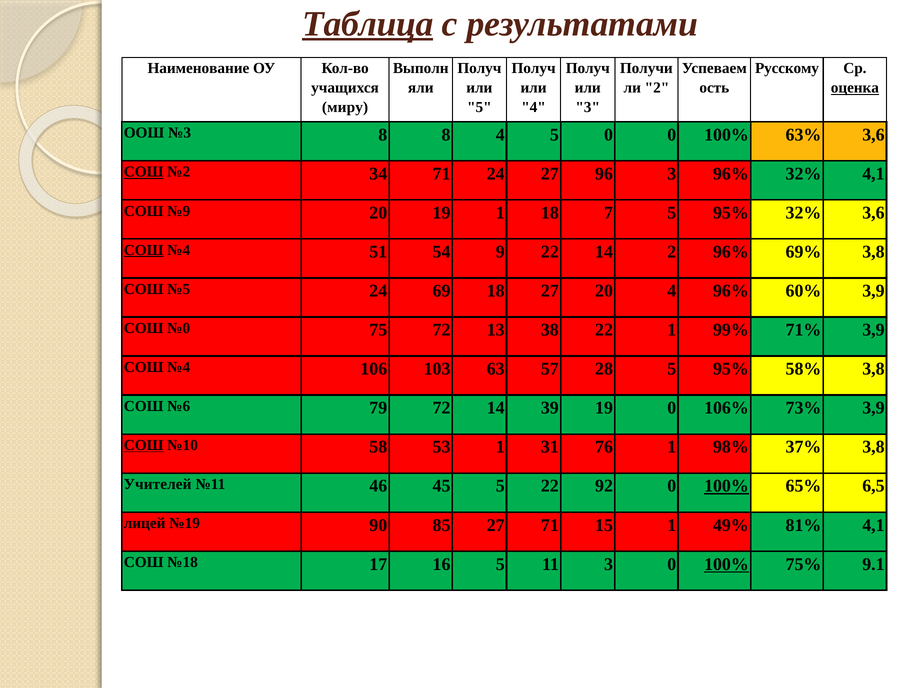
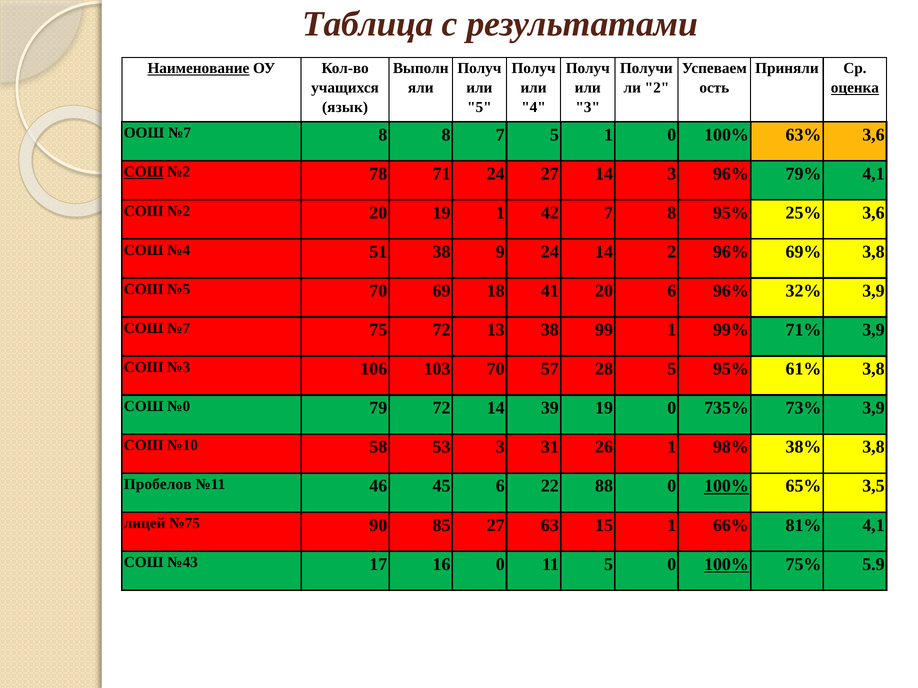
Таблица underline: present -> none
Наименование underline: none -> present
Русскому: Русскому -> Приняли
миру: миру -> язык
ООШ №3: №3 -> №7
8 4: 4 -> 7
5 0: 0 -> 1
34: 34 -> 78
27 96: 96 -> 14
96% 32%: 32% -> 79%
№9 at (179, 211): №9 -> №2
1 18: 18 -> 42
7 5: 5 -> 8
95% 32%: 32% -> 25%
СОШ at (144, 250) underline: present -> none
51 54: 54 -> 38
9 22: 22 -> 24
№5 24: 24 -> 70
18 27: 27 -> 41
20 4: 4 -> 6
60%: 60% -> 32%
СОШ №0: №0 -> №7
38 22: 22 -> 99
№4 at (179, 367): №4 -> №3
103 63: 63 -> 70
58%: 58% -> 61%
№6: №6 -> №0
106%: 106% -> 735%
СОШ at (144, 446) underline: present -> none
53 1: 1 -> 3
76: 76 -> 26
37%: 37% -> 38%
Учителей: Учителей -> Пробелов
45 5: 5 -> 6
92: 92 -> 88
6,5: 6,5 -> 3,5
№19: №19 -> №75
27 71: 71 -> 63
49%: 49% -> 66%
№18: №18 -> №43
16 5: 5 -> 0
11 3: 3 -> 5
9.1: 9.1 -> 5.9
